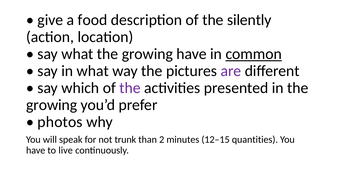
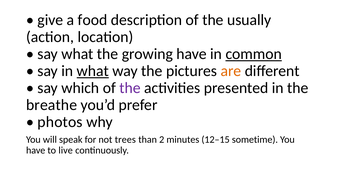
silently: silently -> usually
what at (93, 71) underline: none -> present
are colour: purple -> orange
growing at (52, 105): growing -> breathe
trunk: trunk -> trees
quantities: quantities -> sometime
